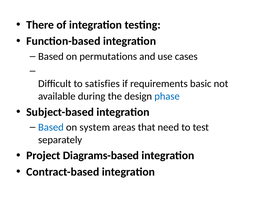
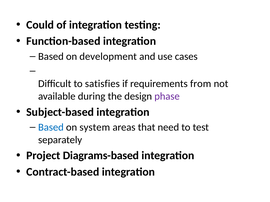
There: There -> Could
permutations: permutations -> development
basic: basic -> from
phase colour: blue -> purple
